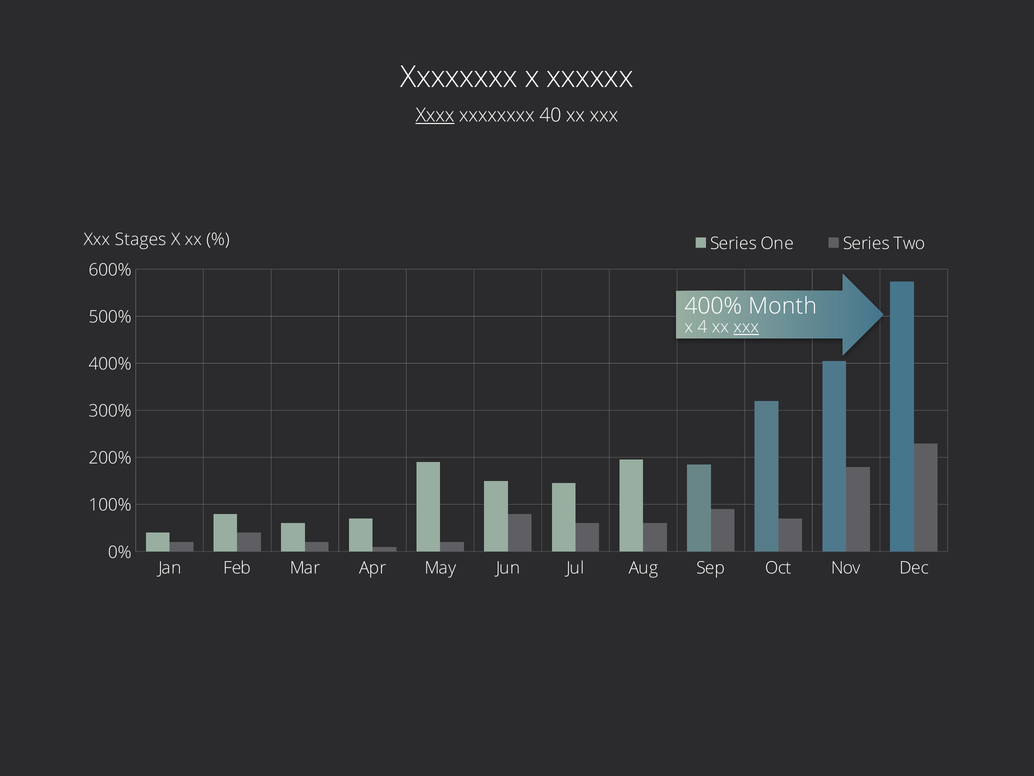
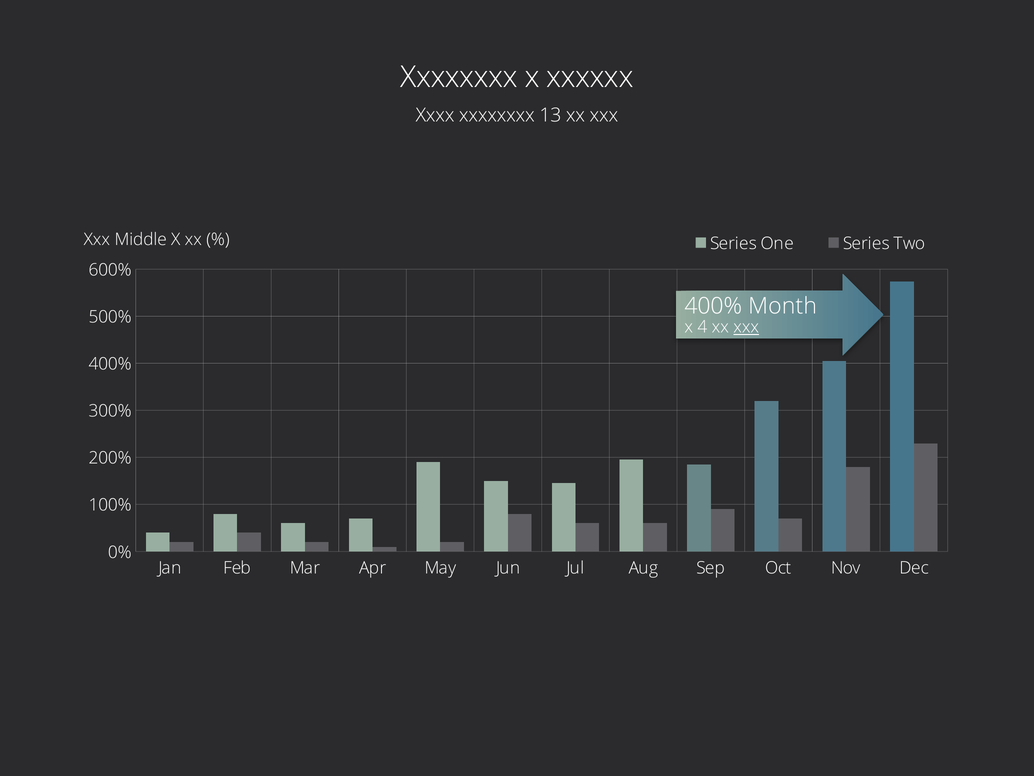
Xxxx underline: present -> none
40: 40 -> 13
Stages: Stages -> Middle
